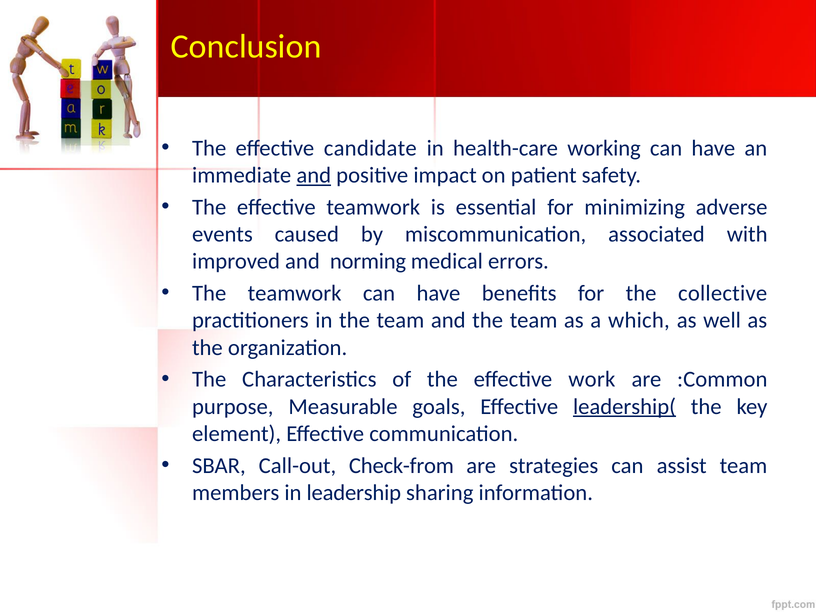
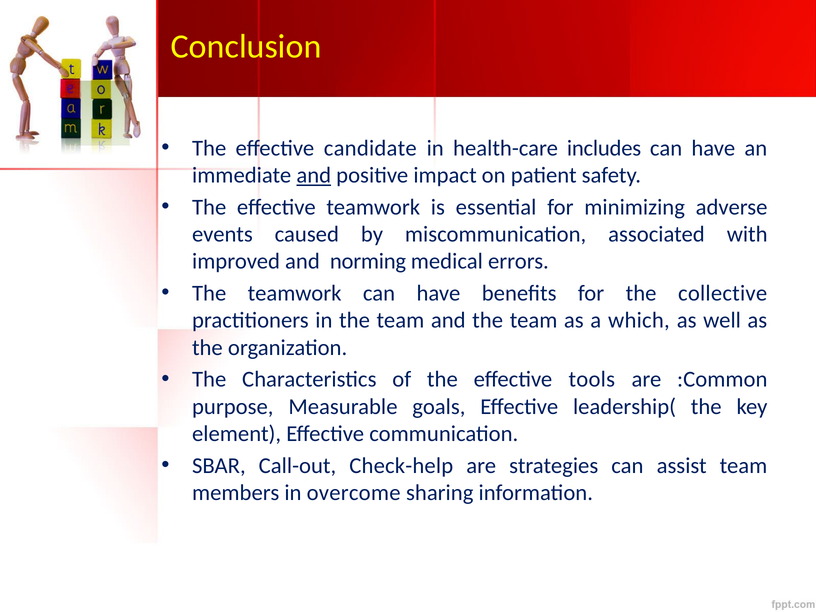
working: working -> includes
work: work -> tools
leadership( underline: present -> none
Check-from: Check-from -> Check-help
leadership: leadership -> overcome
